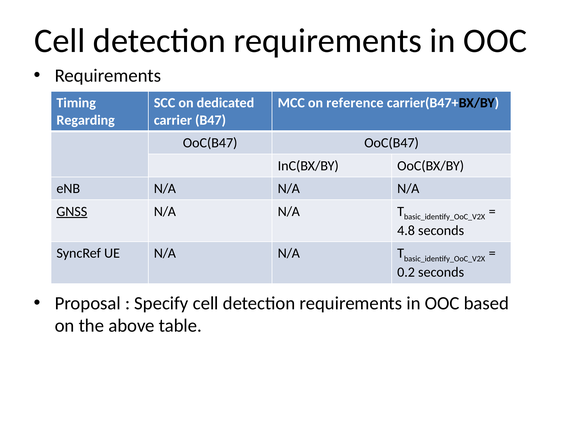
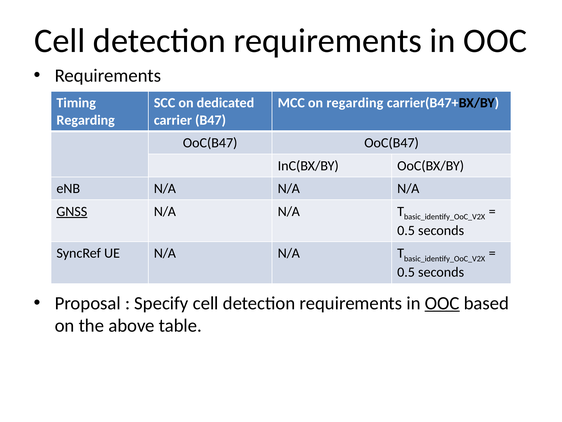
on reference: reference -> regarding
4.8 at (406, 230): 4.8 -> 0.5
0.2 at (406, 272): 0.2 -> 0.5
OOC at (442, 303) underline: none -> present
